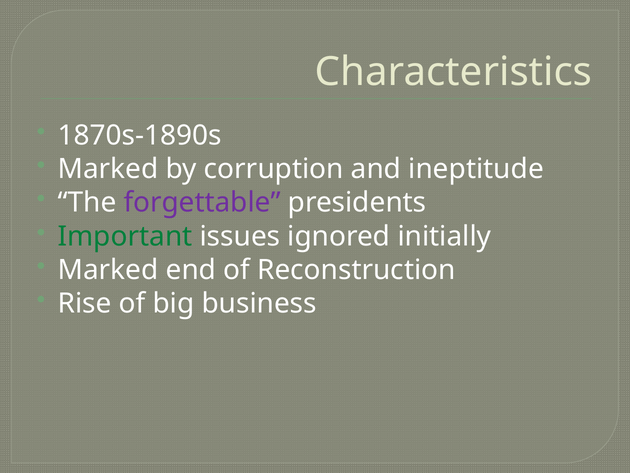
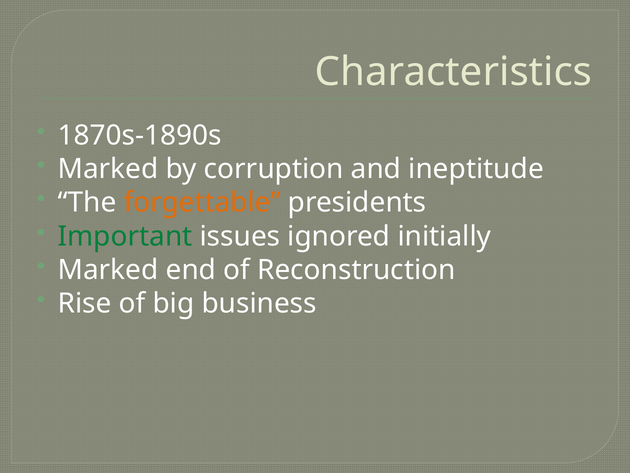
forgettable colour: purple -> orange
